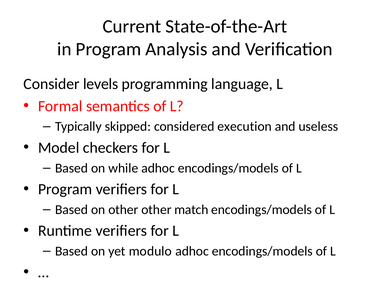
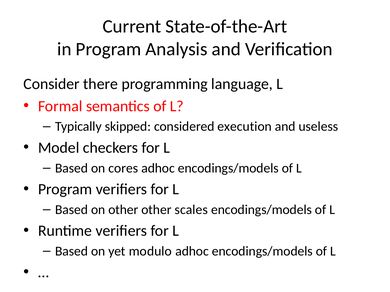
levels: levels -> there
while: while -> cores
match: match -> scales
